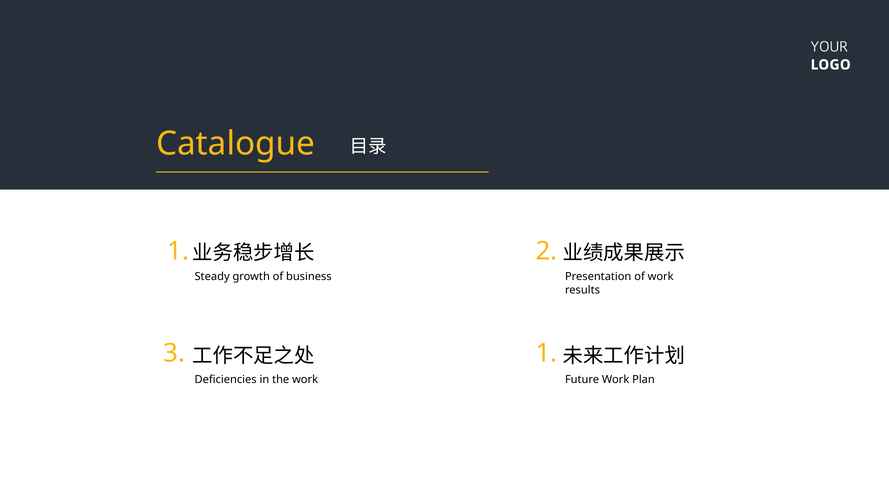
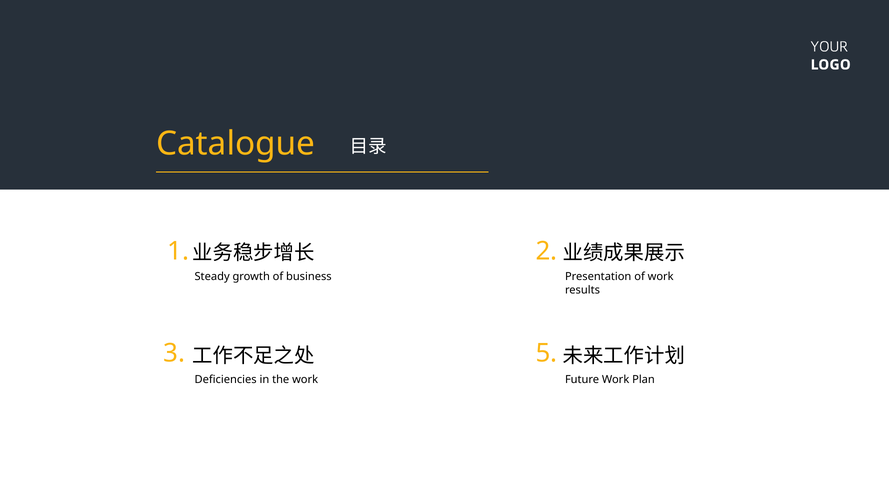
1: 1 -> 5
